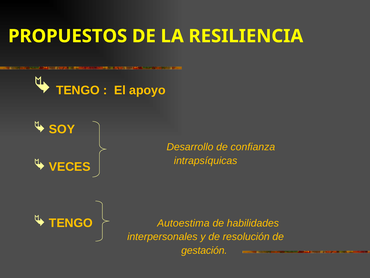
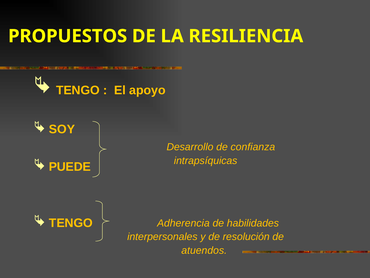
VECES: VECES -> PUEDE
Autoestima: Autoestima -> Adherencia
gestación: gestación -> atuendos
